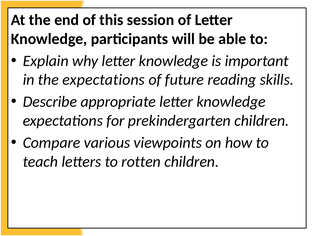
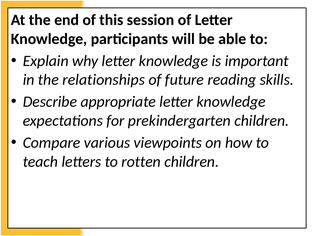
the expectations: expectations -> relationships
